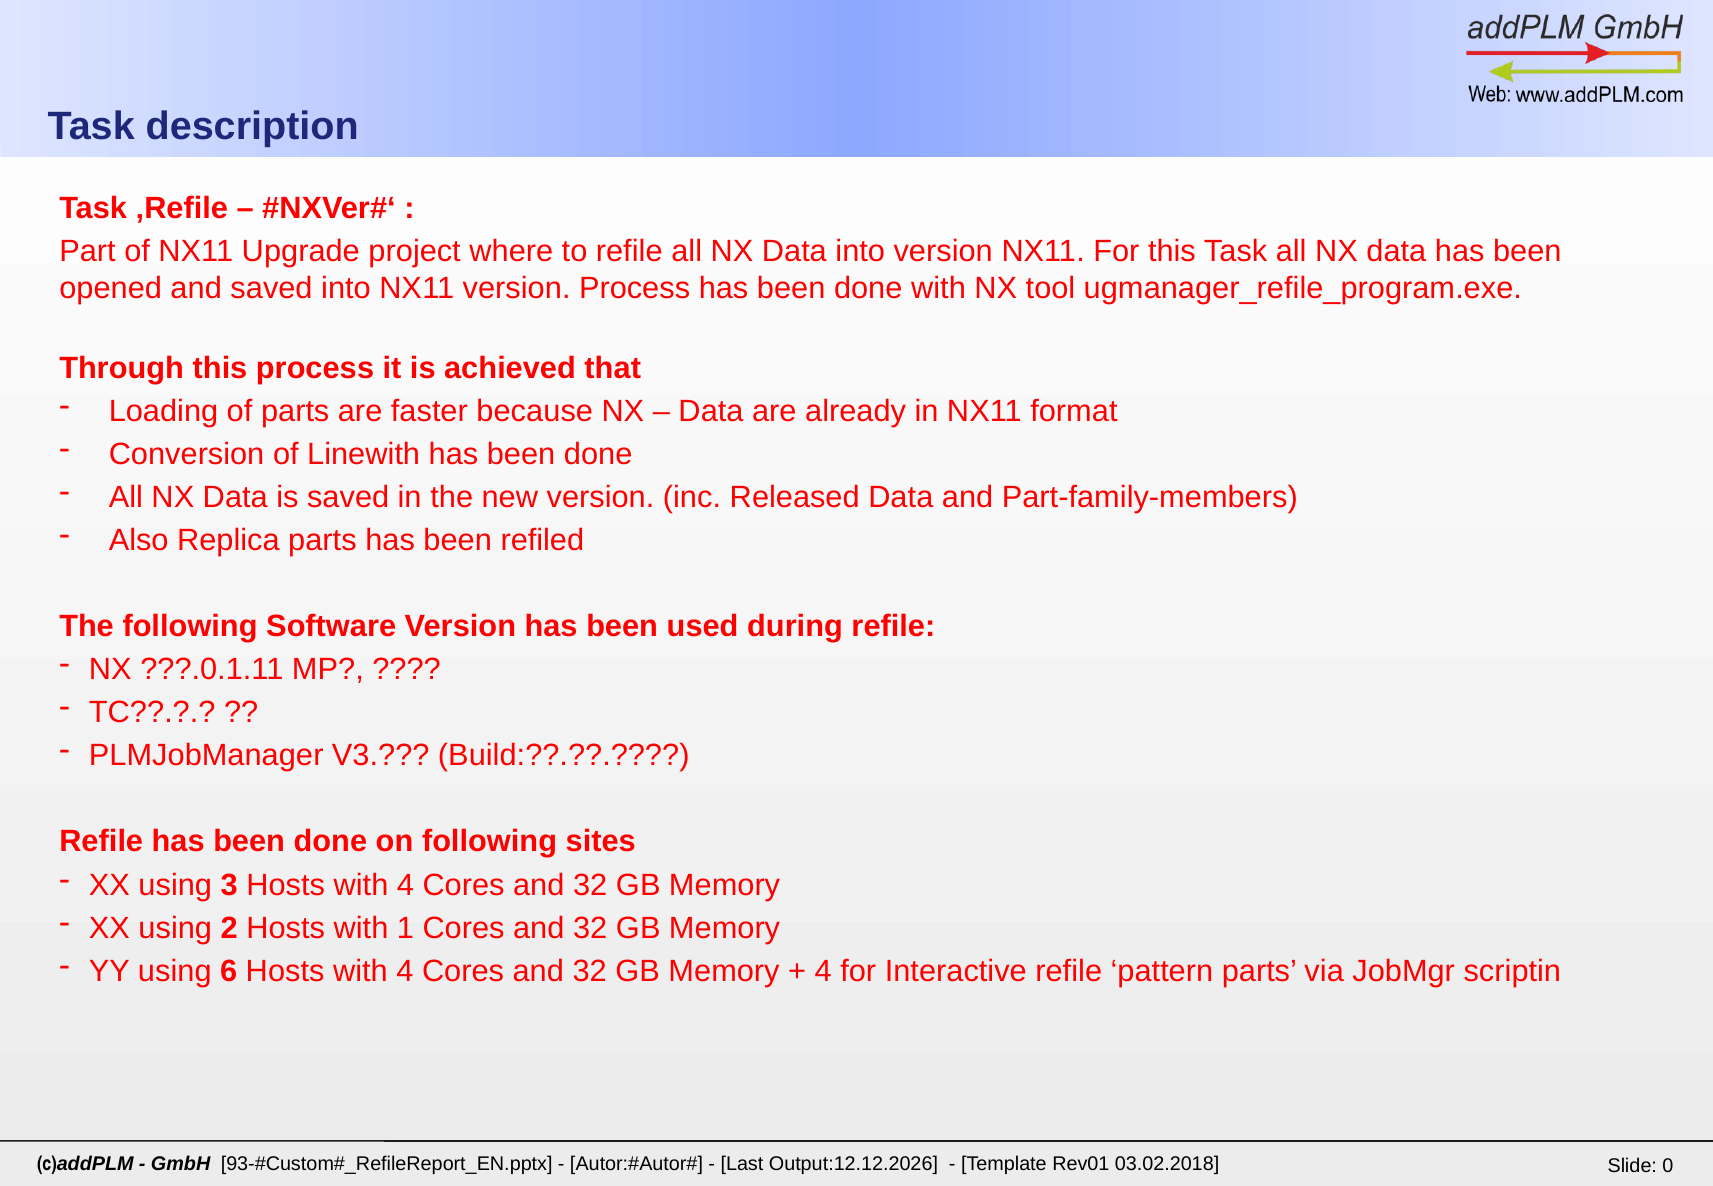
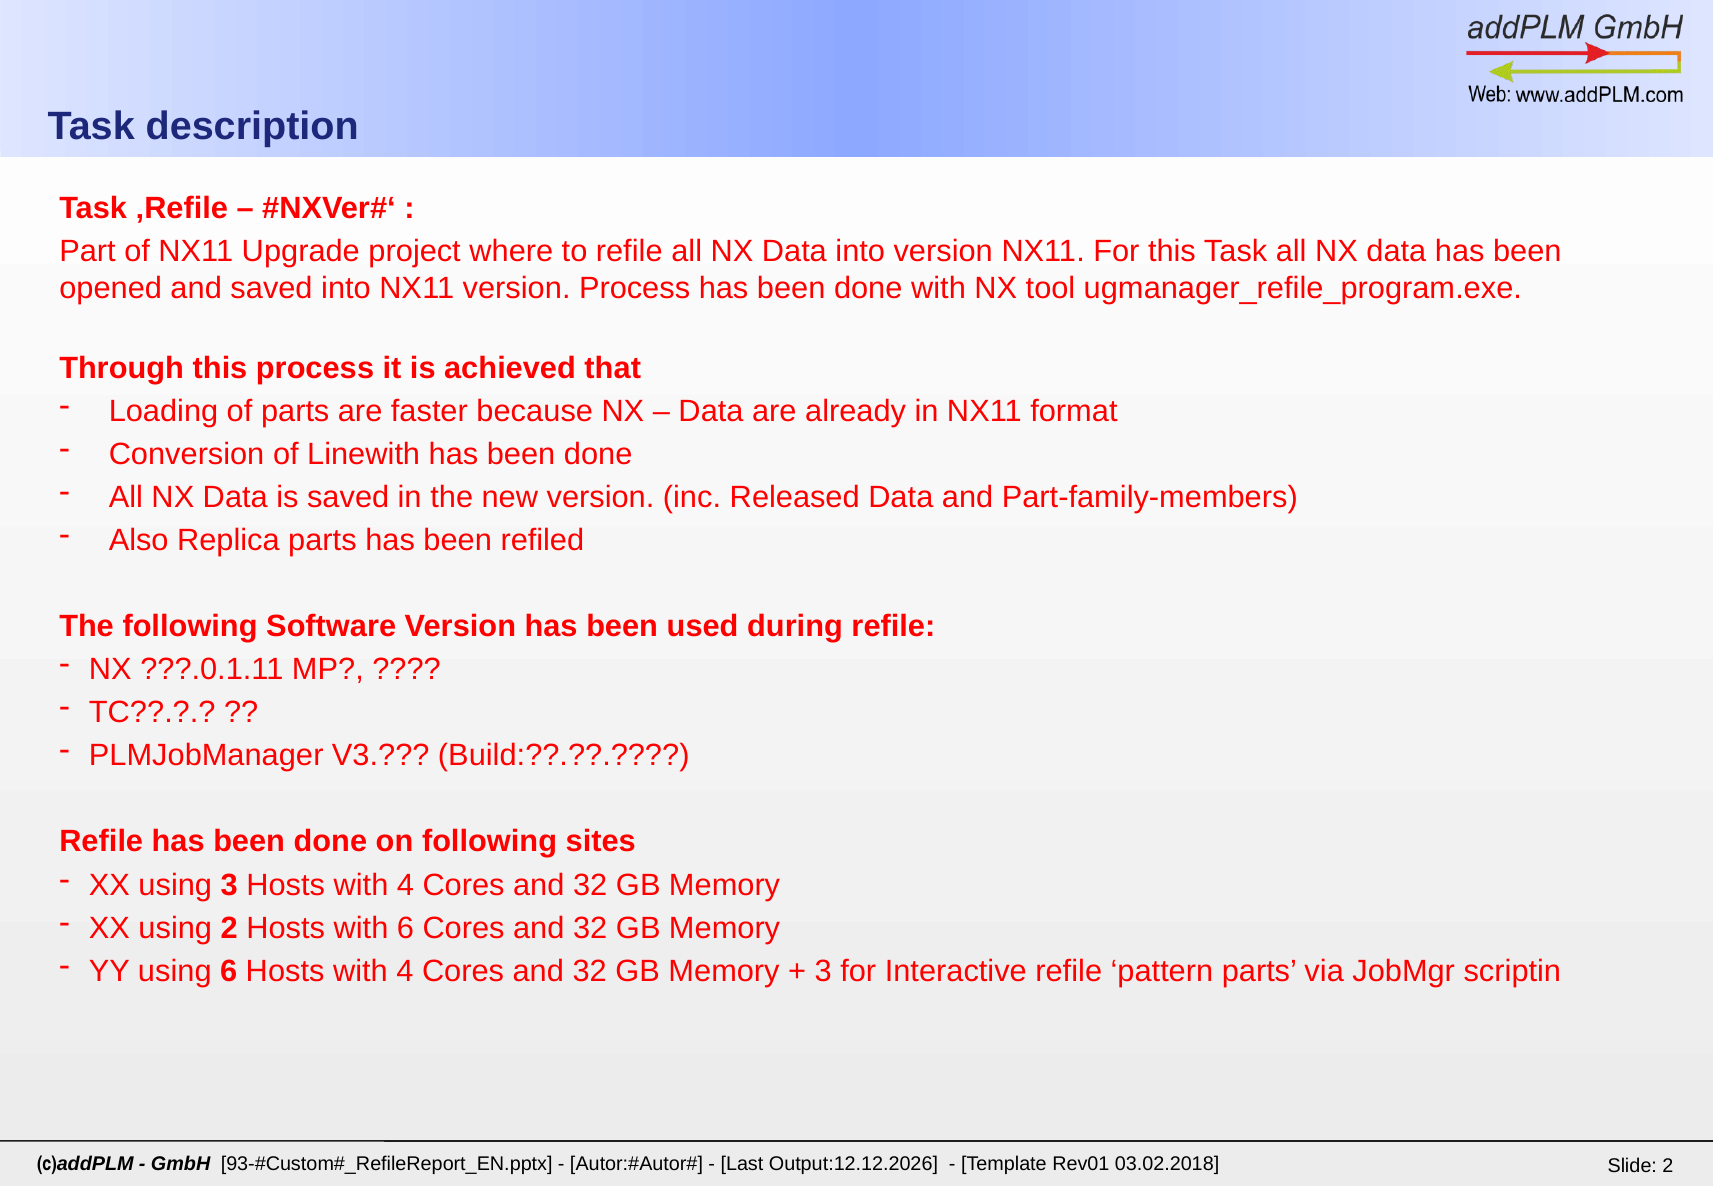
with 1: 1 -> 6
4 at (823, 971): 4 -> 3
0 at (1668, 1166): 0 -> 2
